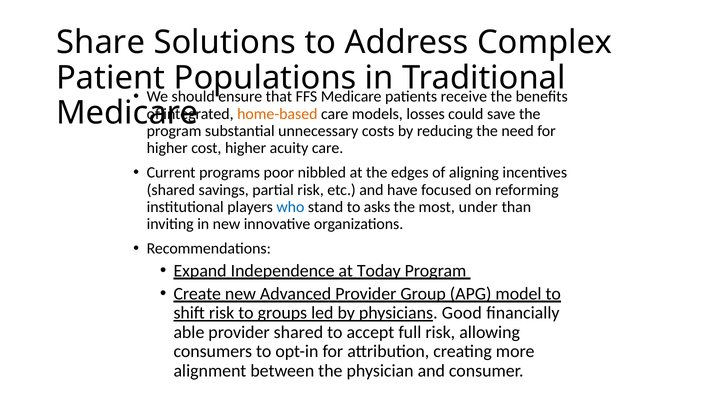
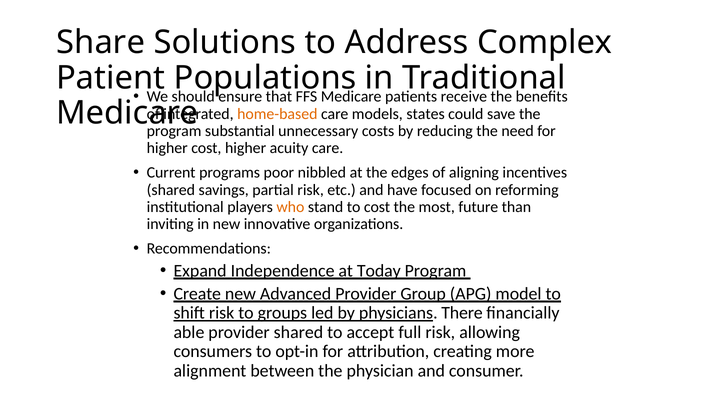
losses: losses -> states
who colour: blue -> orange
to asks: asks -> cost
under: under -> future
Good: Good -> There
